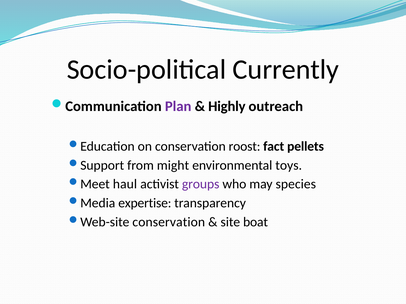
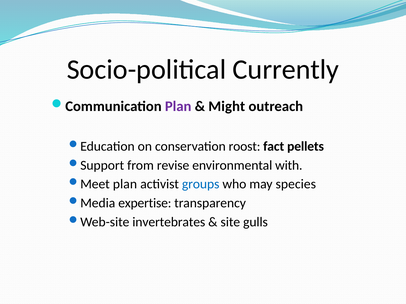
Highly: Highly -> Might
might: might -> revise
toys: toys -> with
haul at (125, 184): haul -> plan
groups colour: purple -> blue
conservation at (169, 222): conservation -> invertebrates
boat: boat -> gulls
